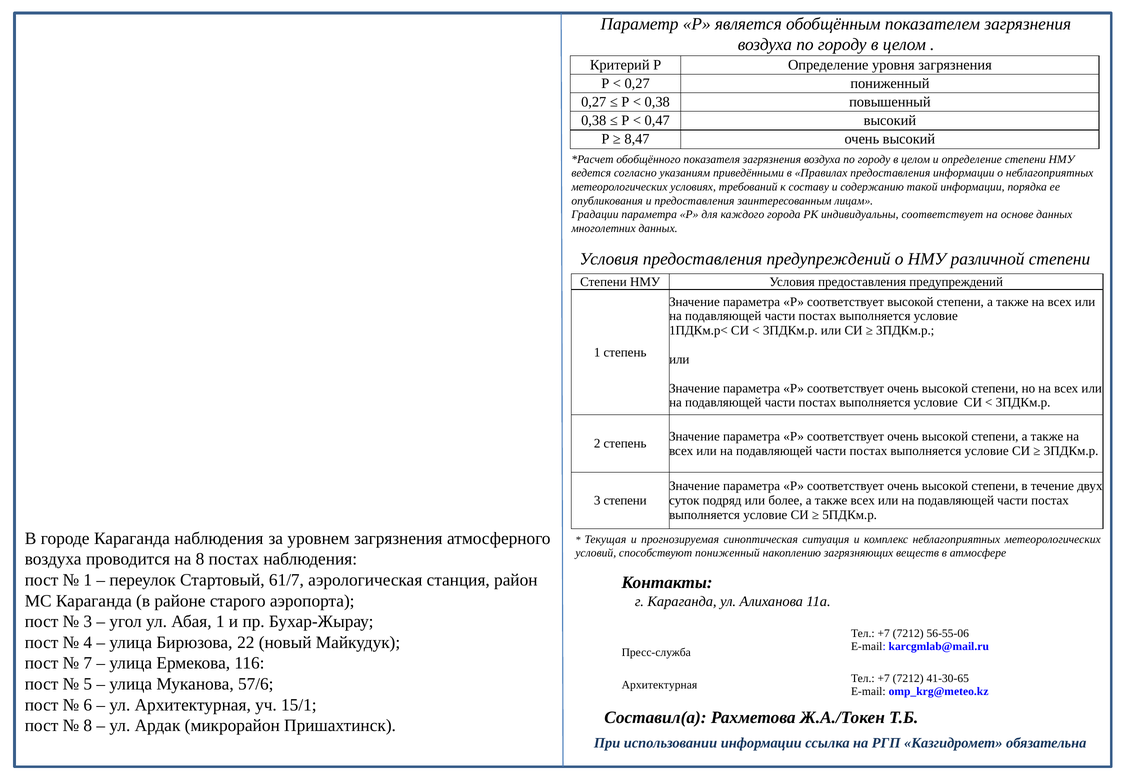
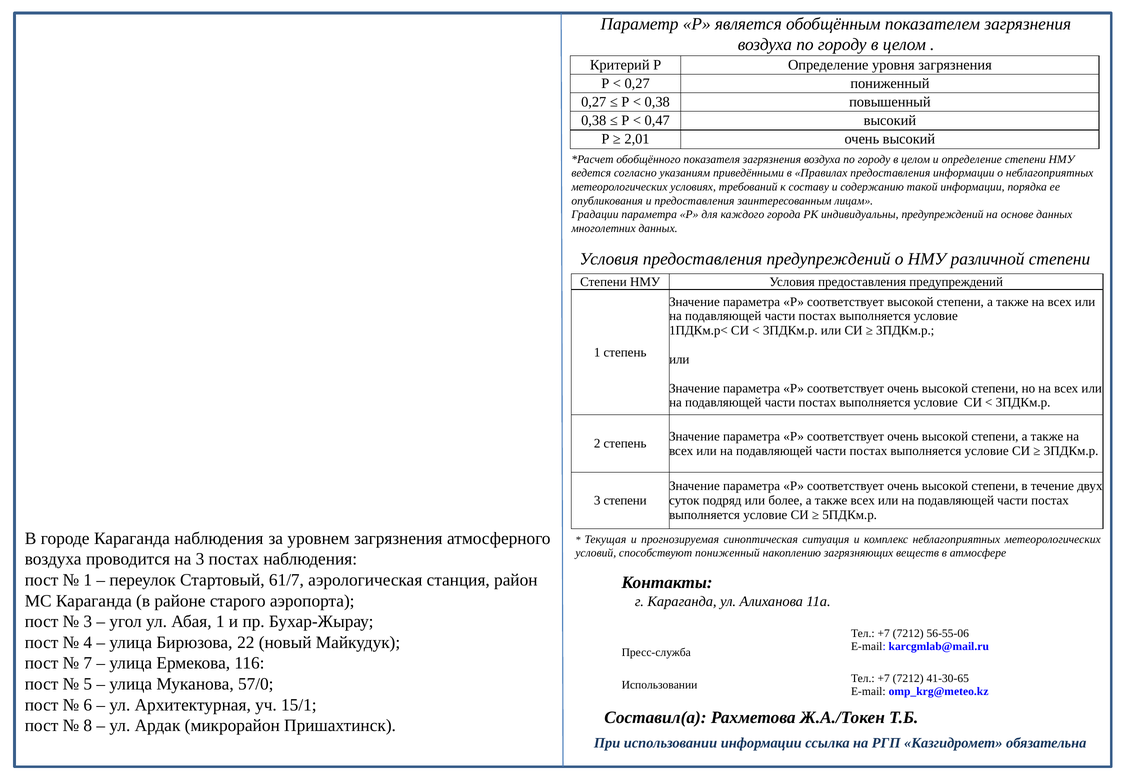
8,47: 8,47 -> 2,01
индивидуальны соответствует: соответствует -> предупреждений
на 8: 8 -> 3
57/6: 57/6 -> 57/0
Архитектурная at (659, 684): Архитектурная -> Использовании
